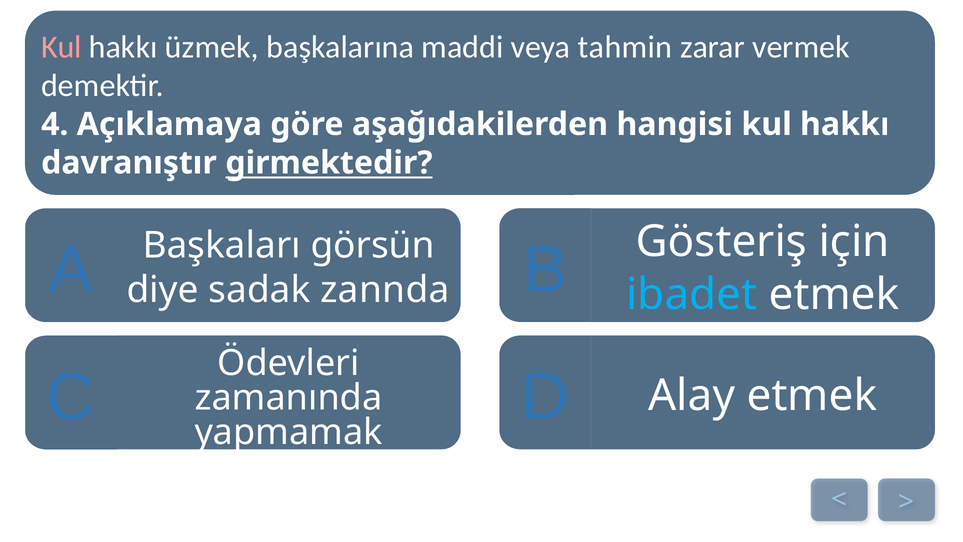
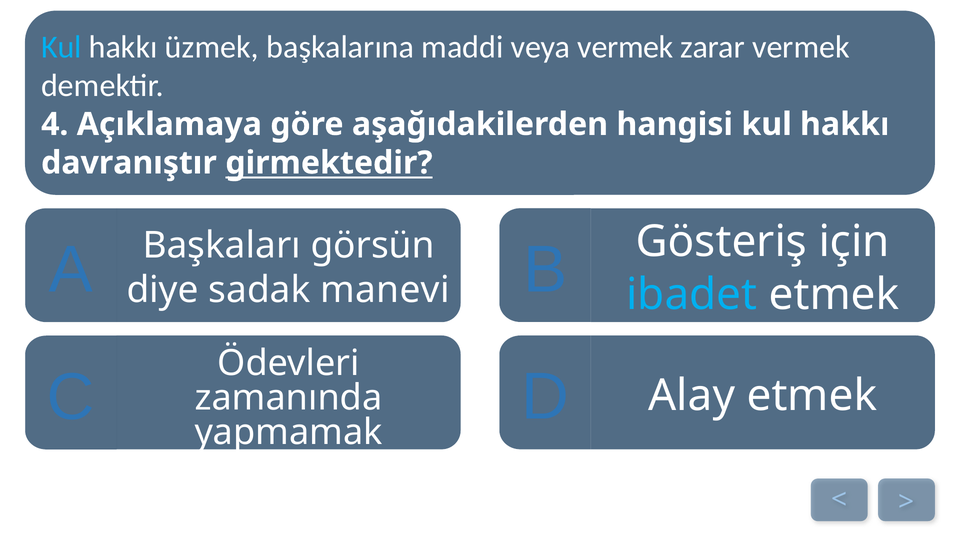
Kul at (61, 47) colour: pink -> light blue
veya tahmin: tahmin -> vermek
zannda: zannda -> manevi
